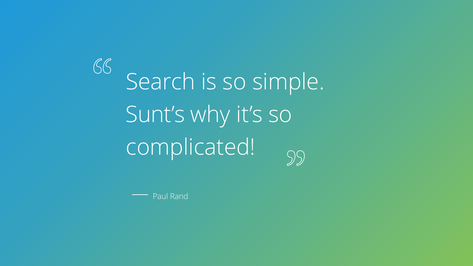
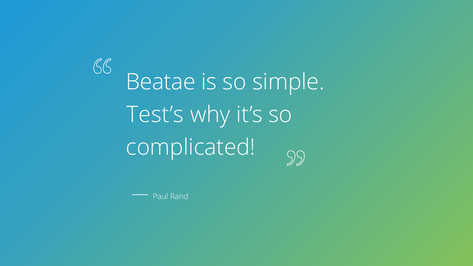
Search: Search -> Beatae
Sunt’s: Sunt’s -> Test’s
